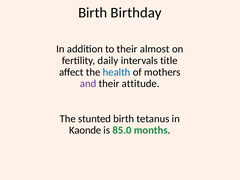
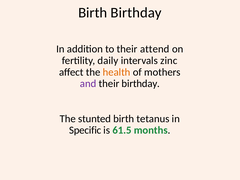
almost: almost -> attend
title: title -> zinc
health colour: blue -> orange
their attitude: attitude -> birthday
Kaonde: Kaonde -> Specific
85.0: 85.0 -> 61.5
